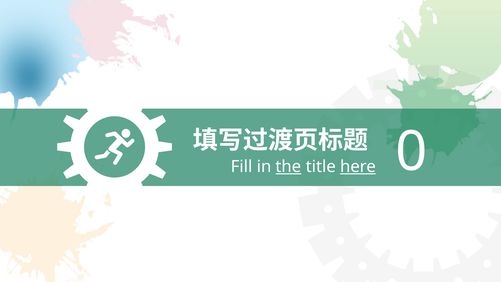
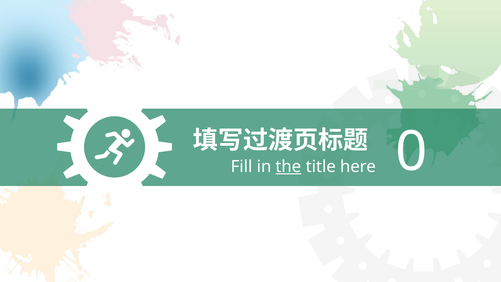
here underline: present -> none
